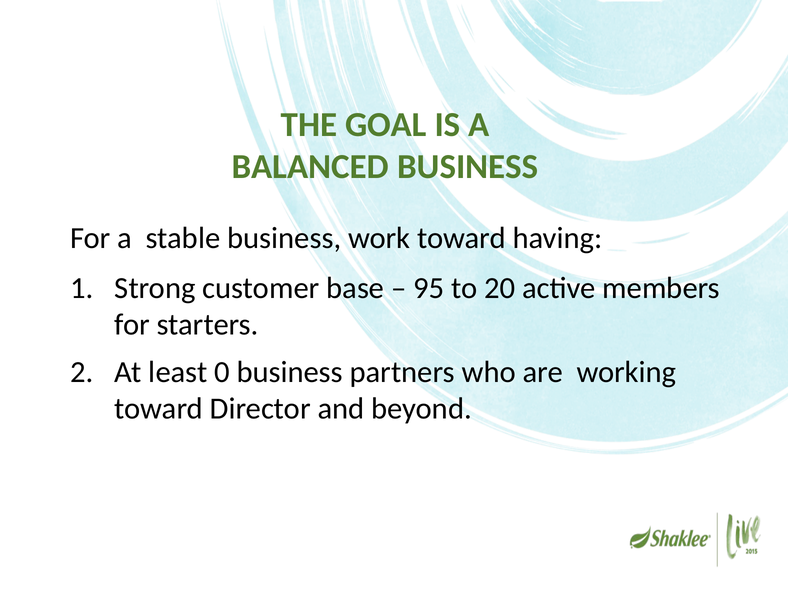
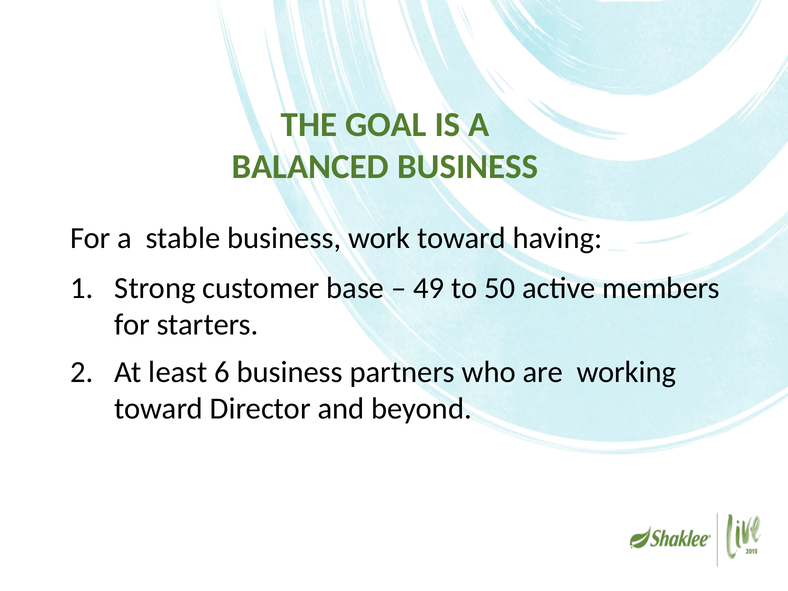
95: 95 -> 49
20: 20 -> 50
0: 0 -> 6
